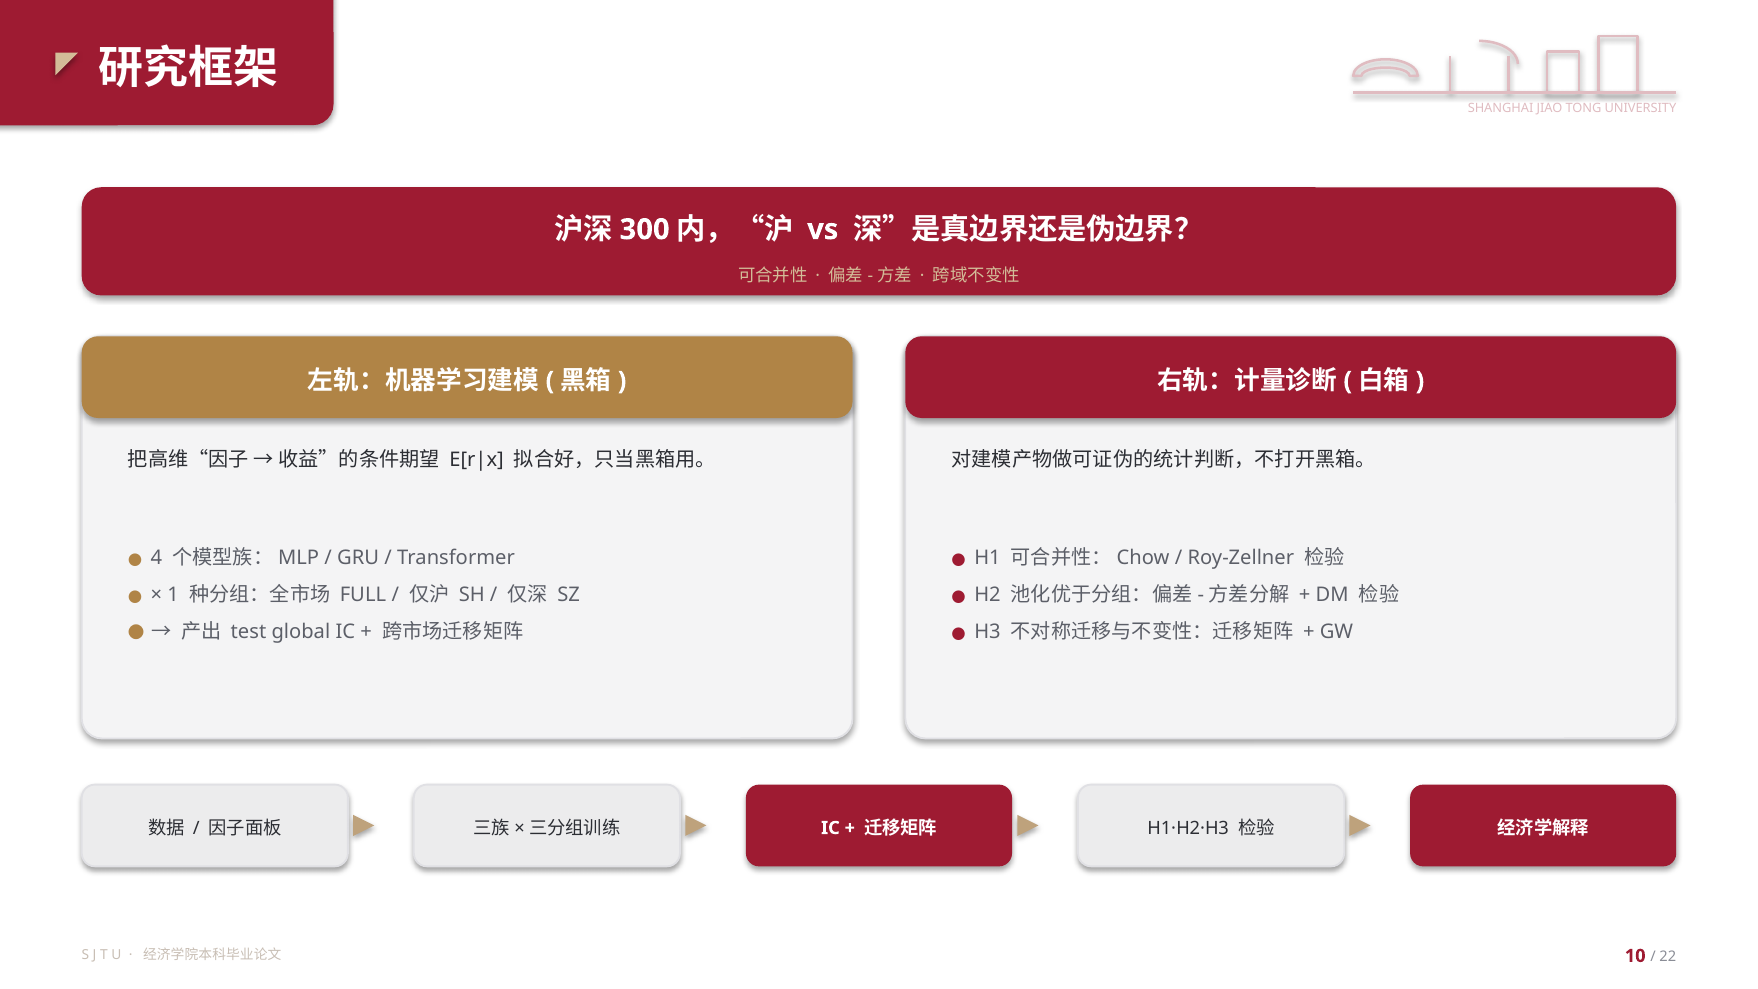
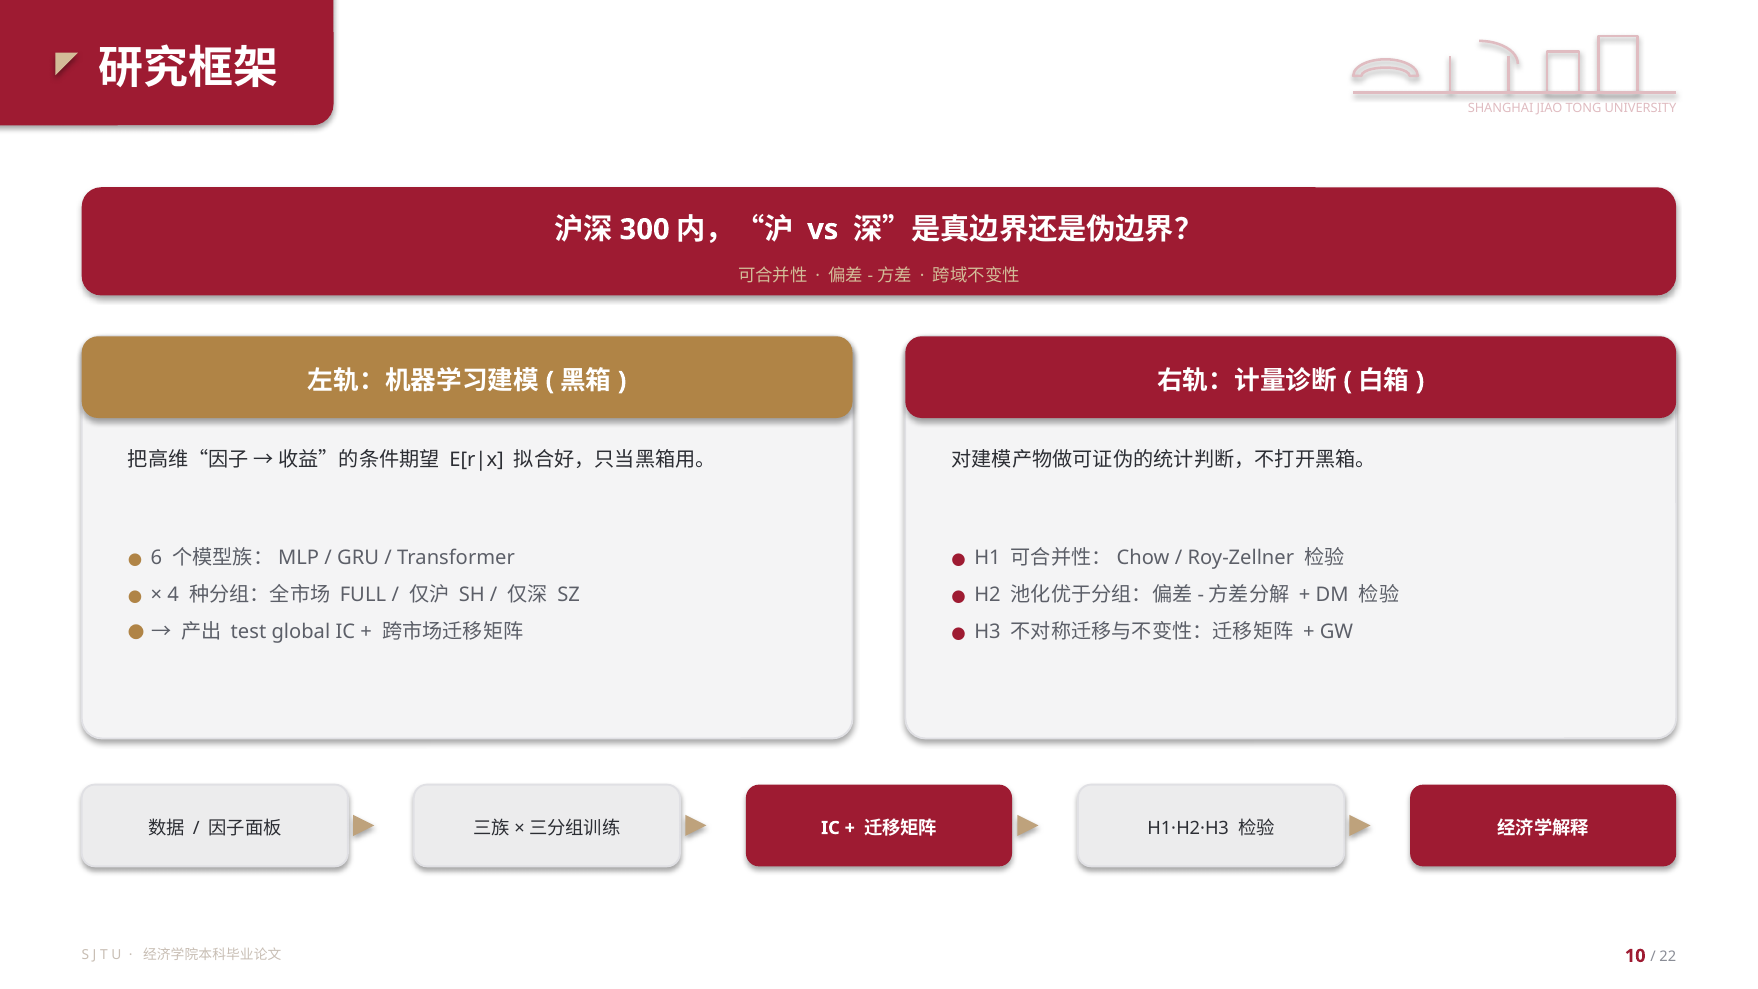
4: 4 -> 6
1: 1 -> 4
